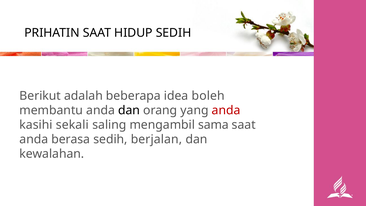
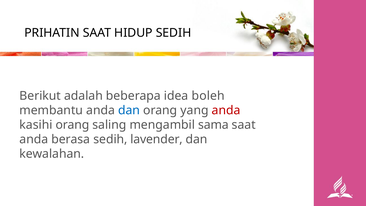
dan at (129, 110) colour: black -> blue
kasihi sekali: sekali -> orang
berjalan: berjalan -> lavender
